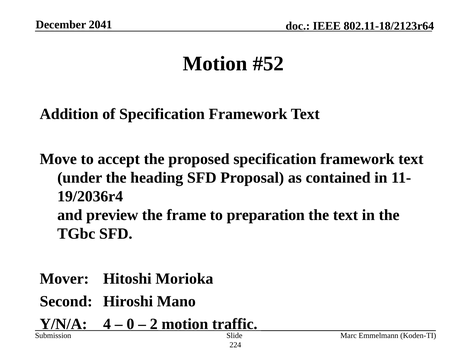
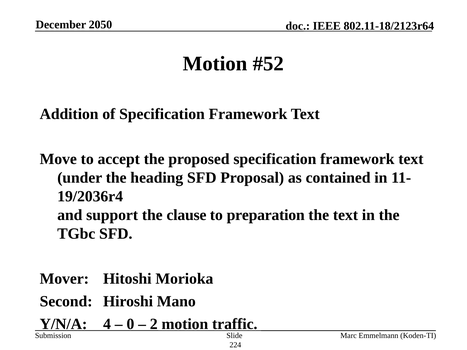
2041: 2041 -> 2050
preview: preview -> support
frame: frame -> clause
